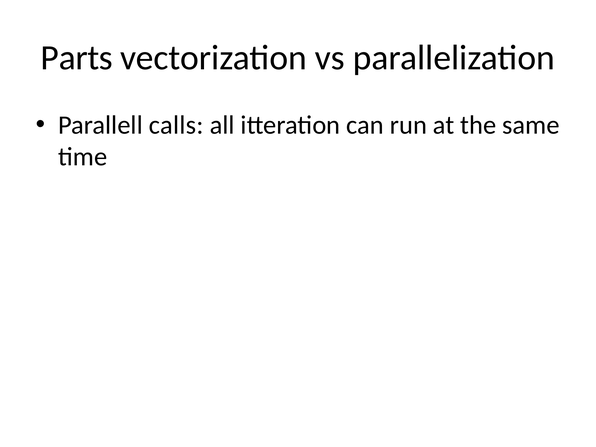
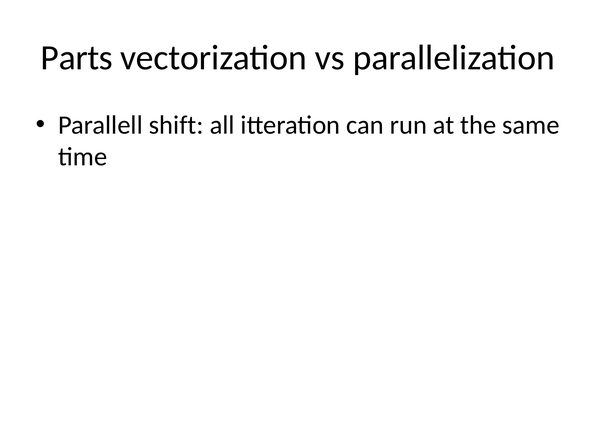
calls: calls -> shift
